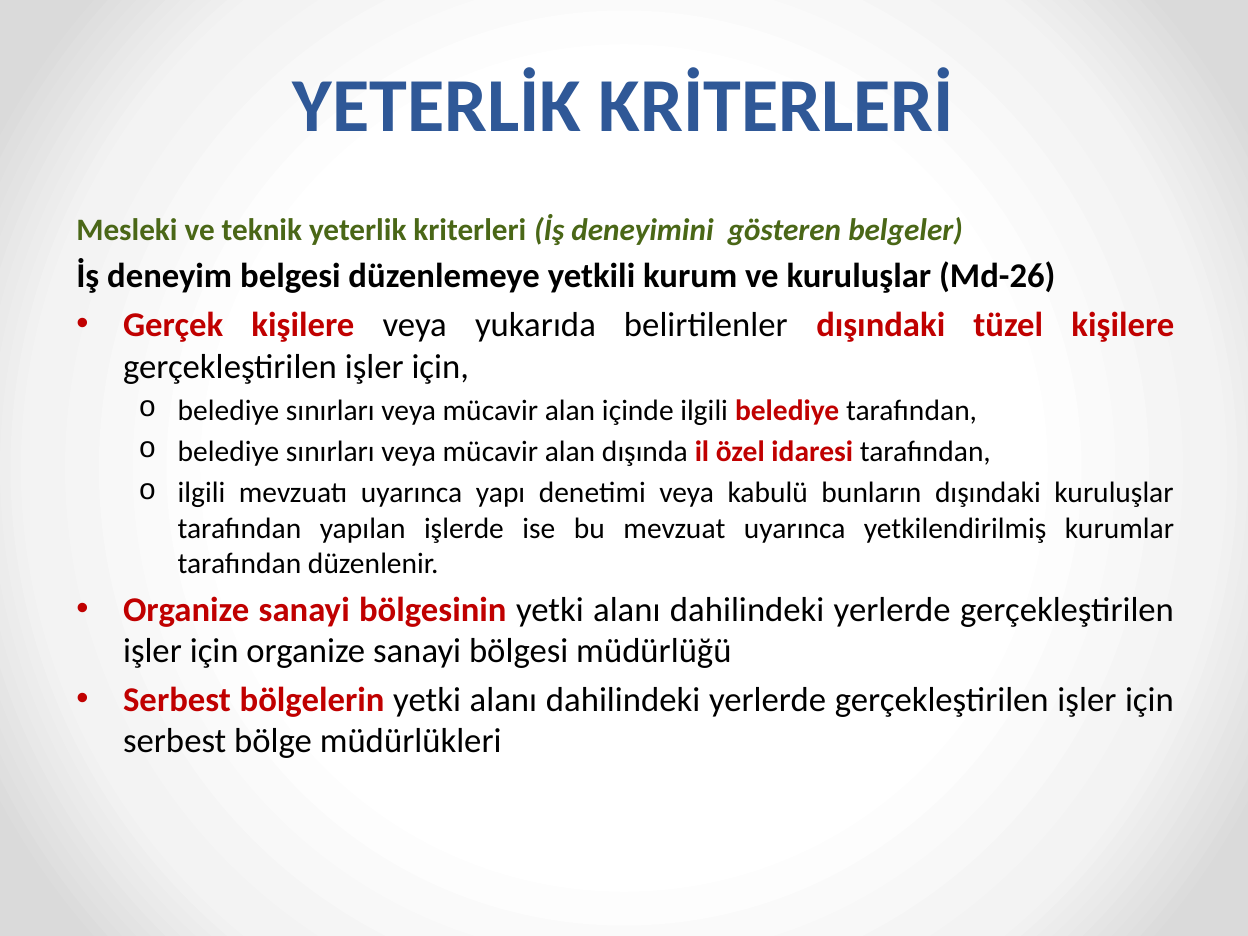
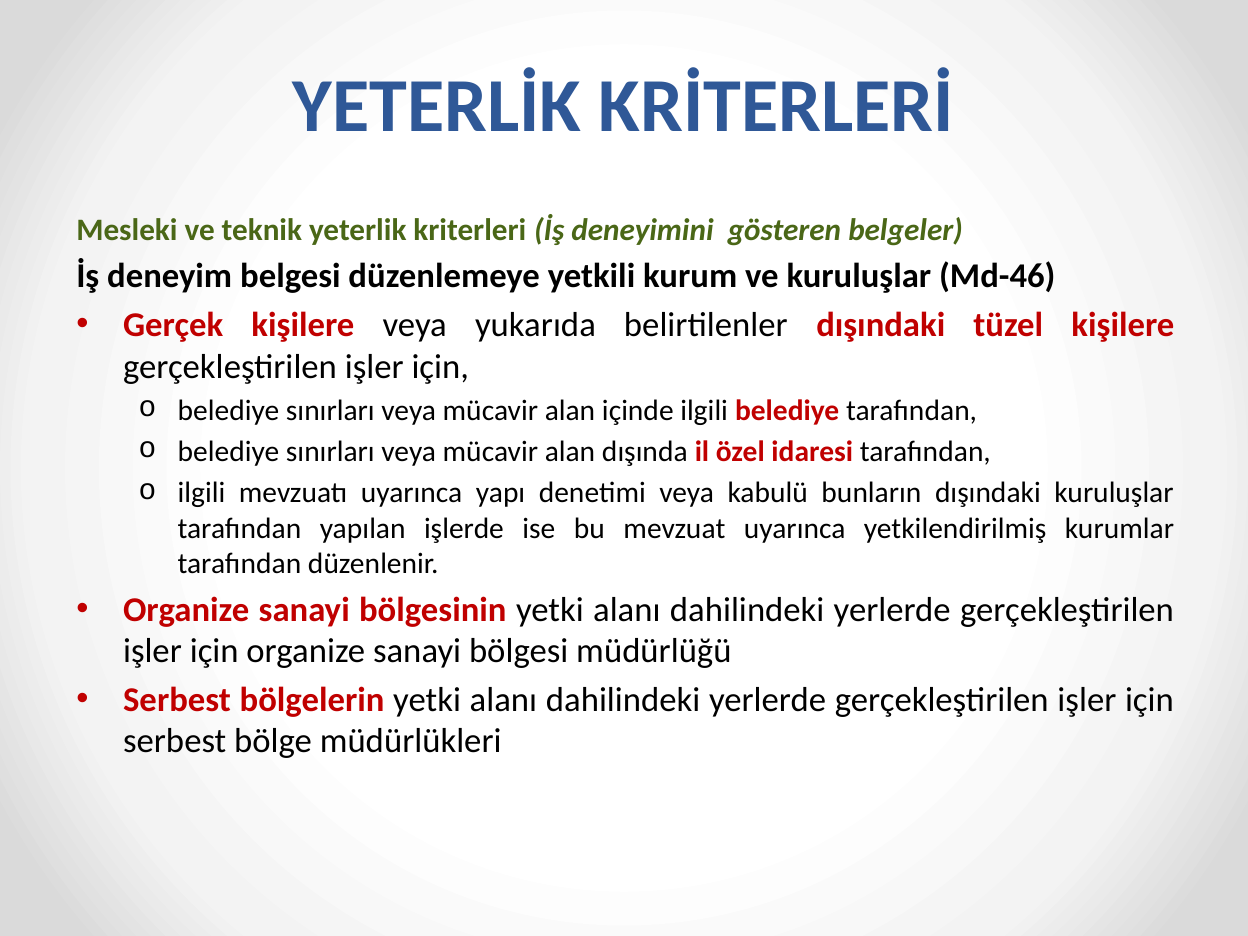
Md-26: Md-26 -> Md-46
